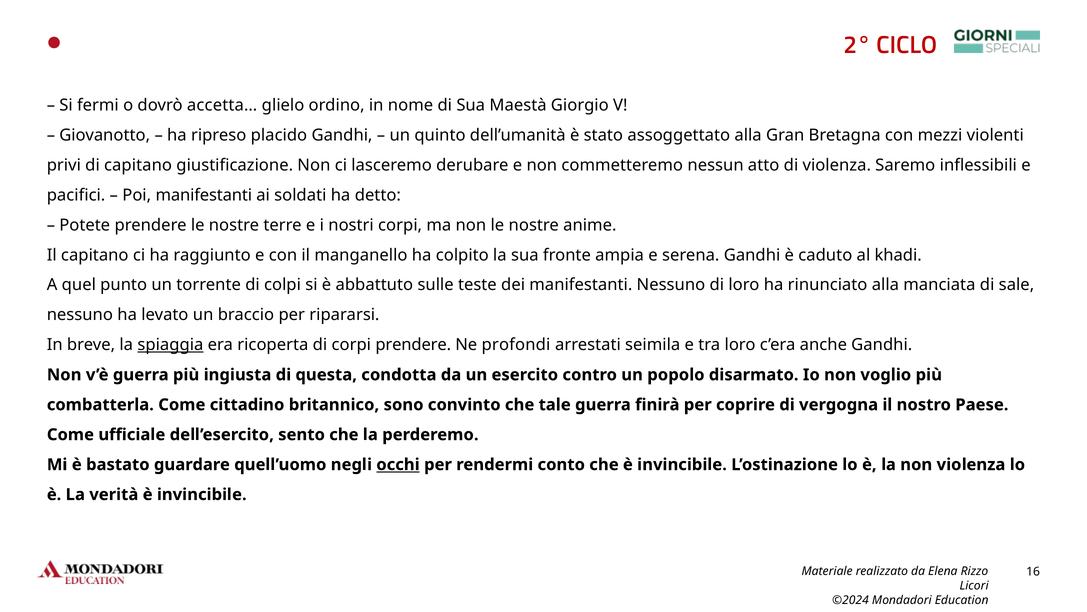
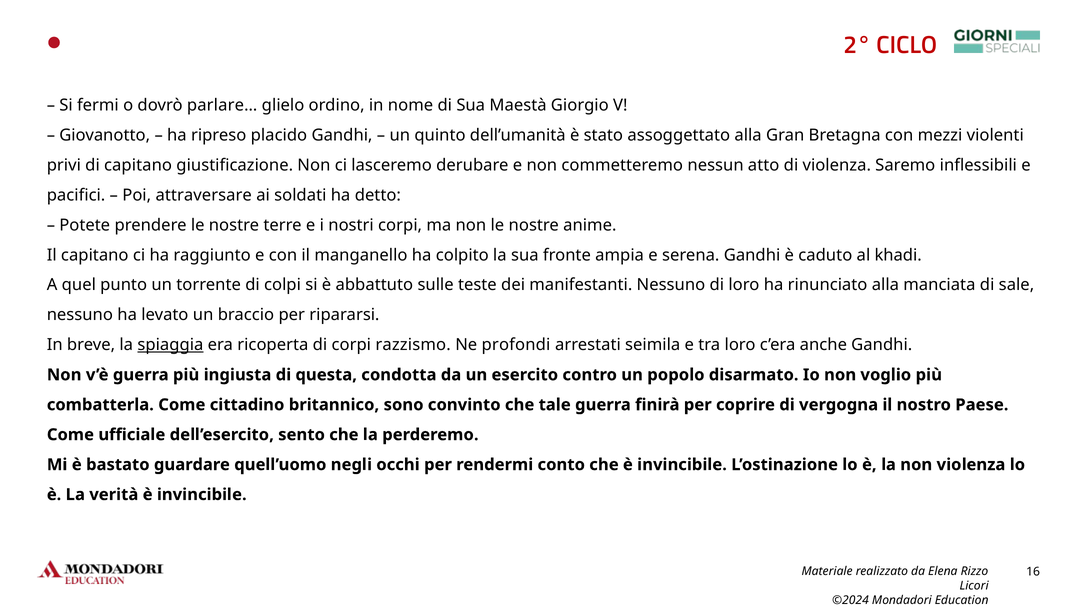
accetta…: accetta… -> parlare…
Poi manifestanti: manifestanti -> attraversare
corpi prendere: prendere -> razzismo
occhi underline: present -> none
